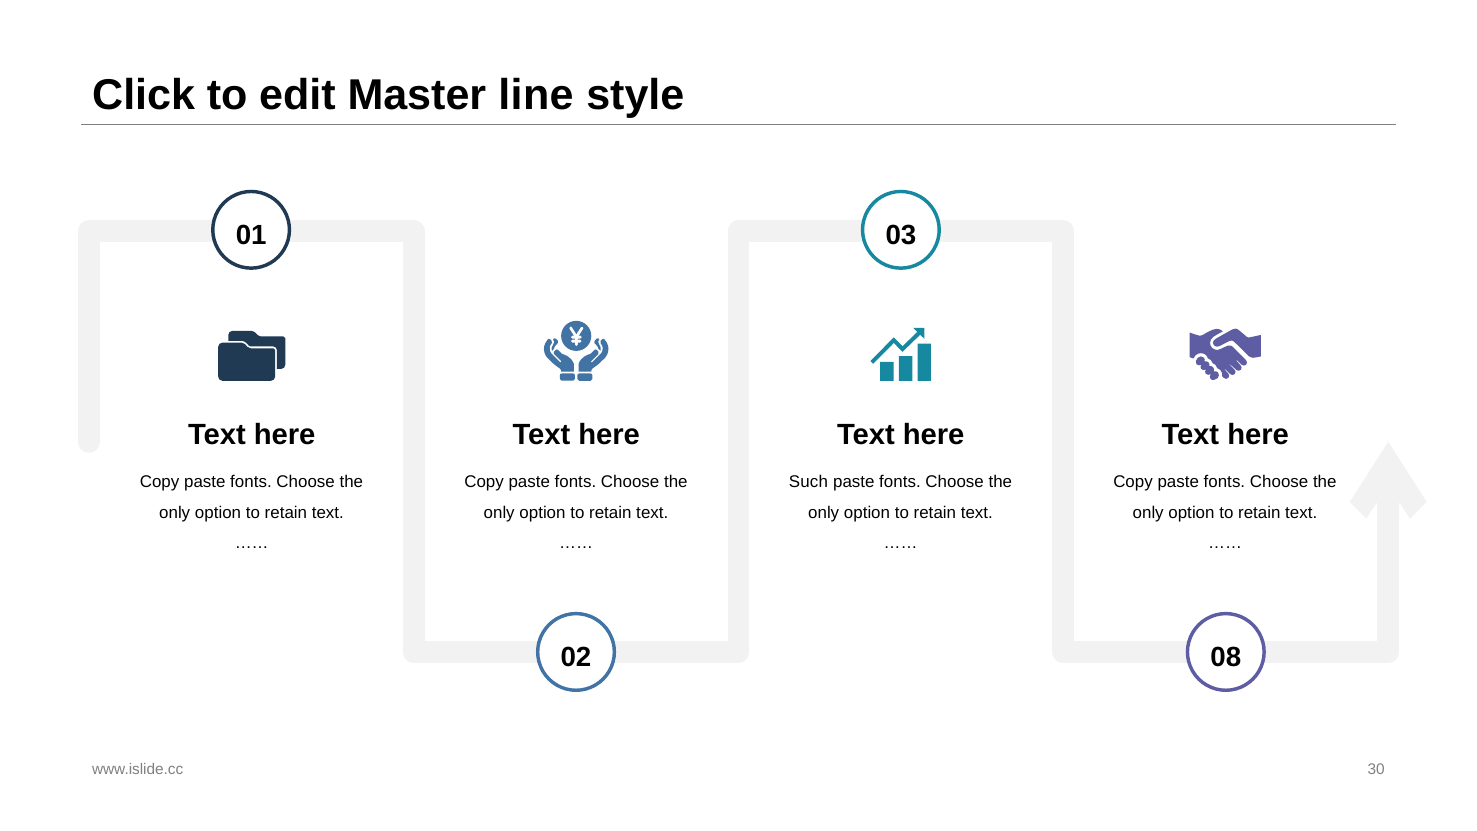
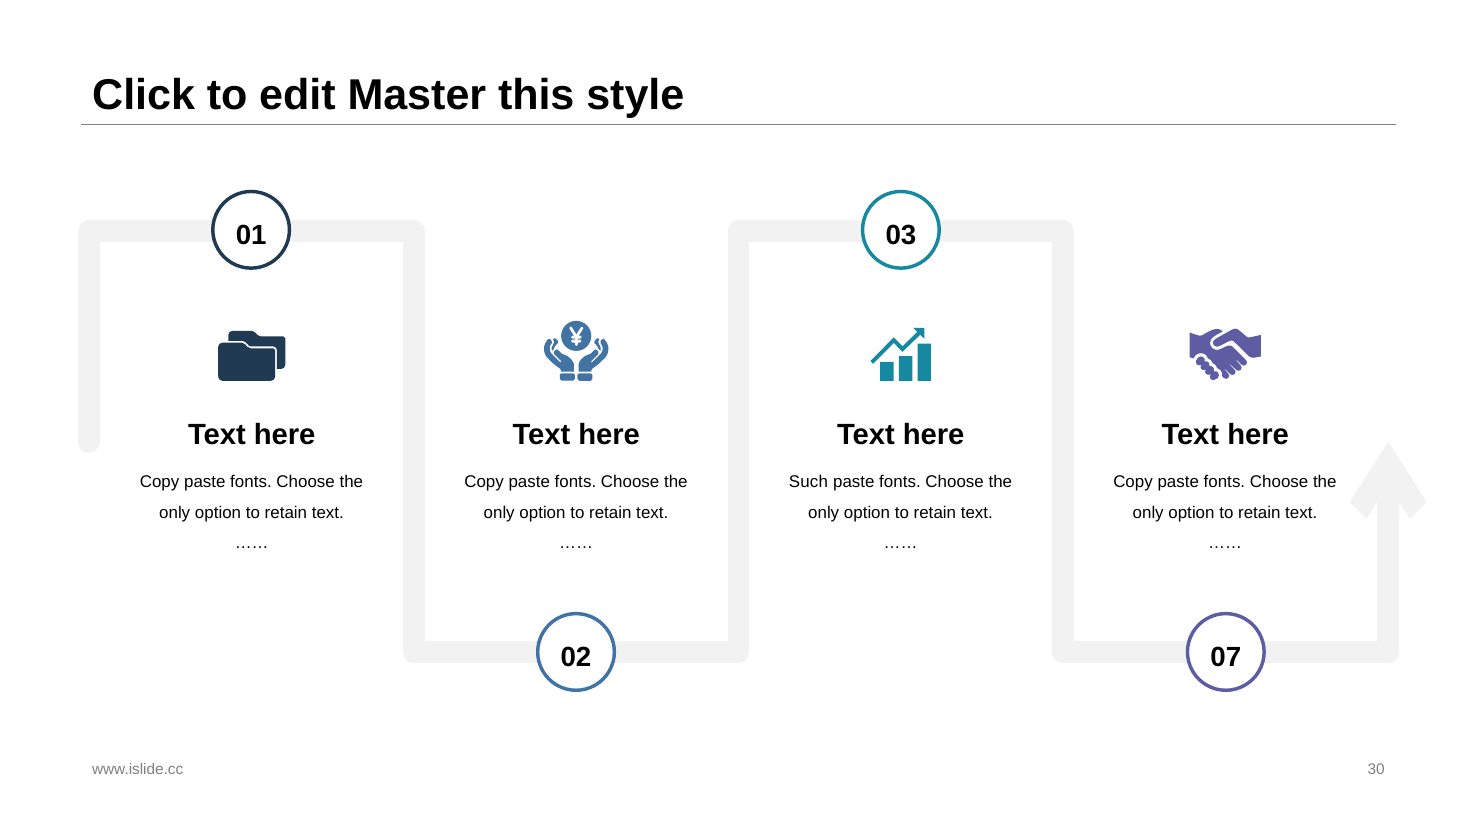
line: line -> this
08: 08 -> 07
